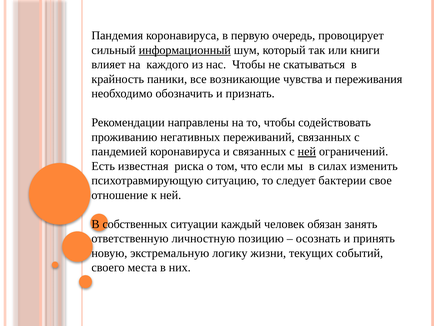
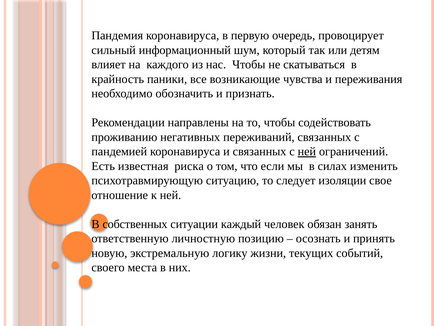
информационный underline: present -> none
книги: книги -> детям
бактерии: бактерии -> изоляции
